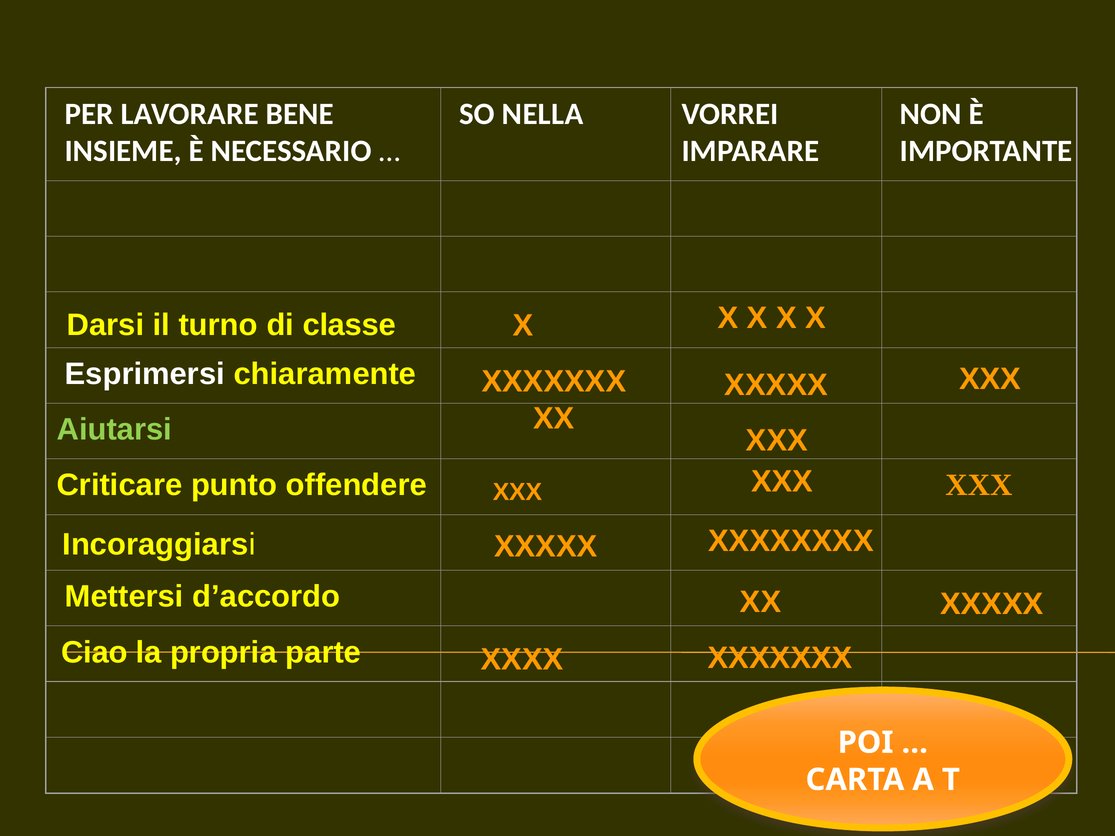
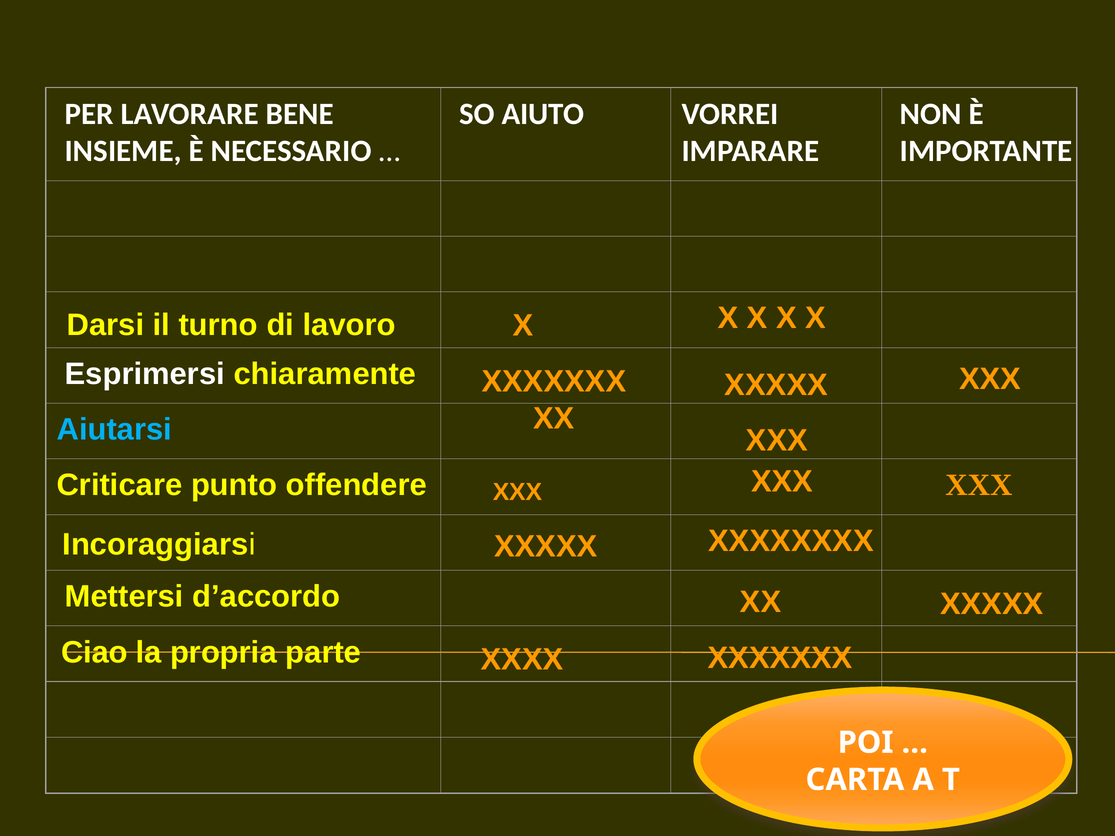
NELLA: NELLA -> AIUTO
classe: classe -> lavoro
Aiutarsi colour: light green -> light blue
